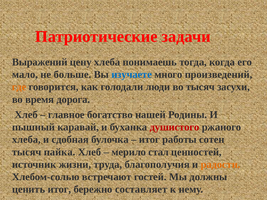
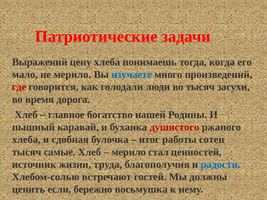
не больше: больше -> мерило
где colour: orange -> red
пайка: пайка -> самые
радости colour: orange -> blue
ценить итог: итог -> если
составляет: составляет -> восьмушка
